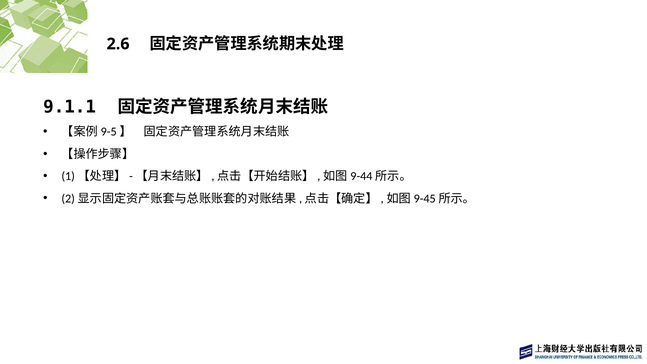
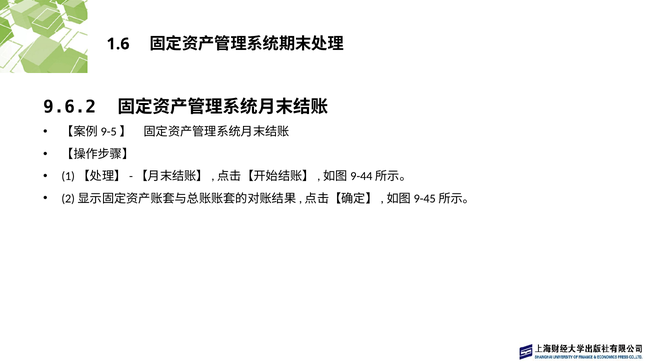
2.6: 2.6 -> 1.6
9.1.1: 9.1.1 -> 9.6.2
